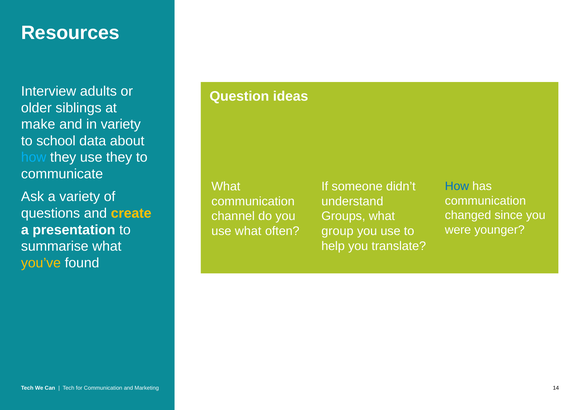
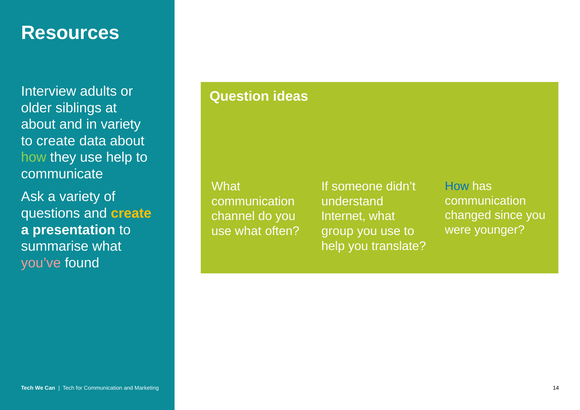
make at (38, 124): make -> about
to school: school -> create
how at (34, 157) colour: light blue -> light green
use they: they -> help
Groups: Groups -> Internet
you’ve colour: yellow -> pink
